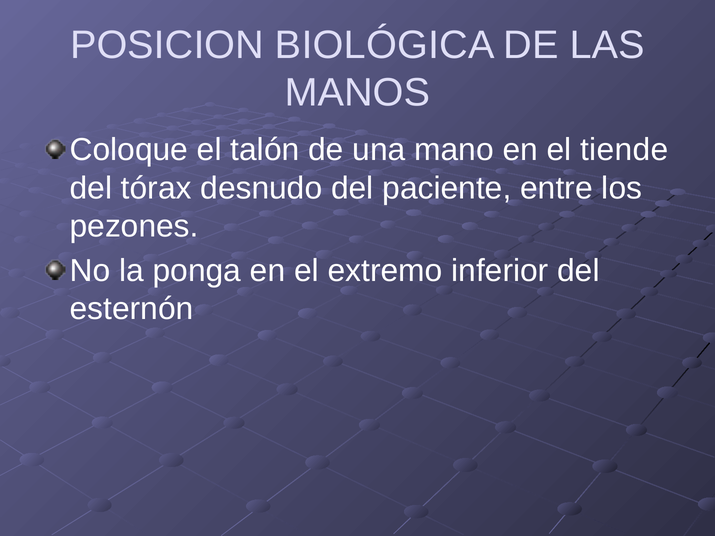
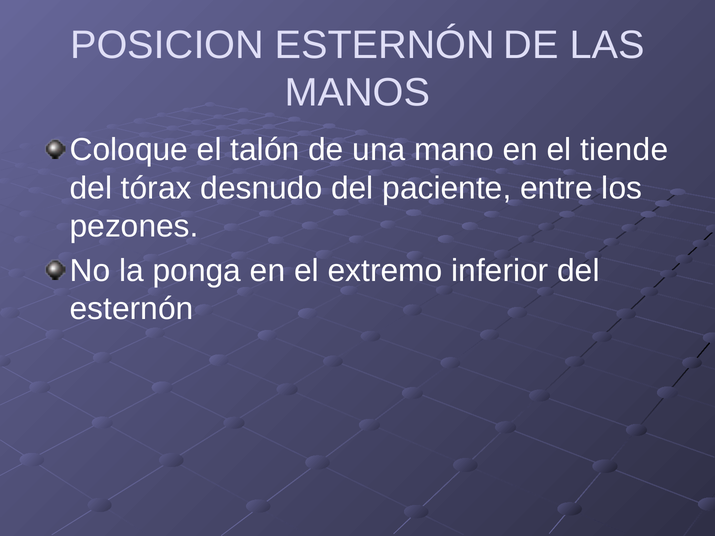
POSICION BIOLÓGICA: BIOLÓGICA -> ESTERNÓN
